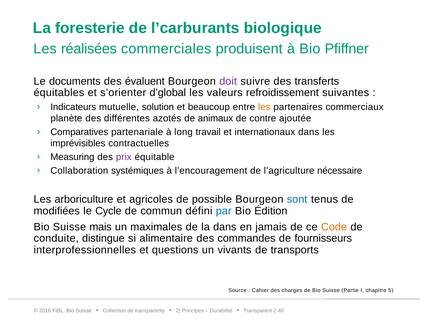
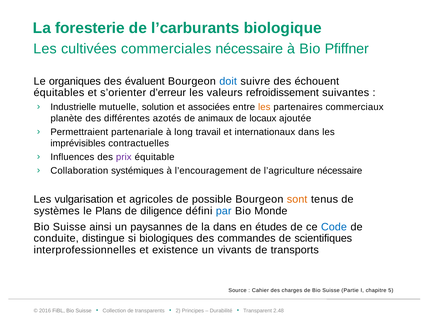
réalisées: réalisées -> cultivées
commerciales produisent: produisent -> nécessaire
documents: documents -> organiques
doit colour: purple -> blue
transferts: transferts -> échouent
d’global: d’global -> d’erreur
Indicateurs: Indicateurs -> Industrielle
beaucoup: beaucoup -> associées
contre: contre -> locaux
Comparatives: Comparatives -> Permettraient
Measuring: Measuring -> Influences
arboriculture: arboriculture -> vulgarisation
sont colour: blue -> orange
modifiées: modifiées -> systèmes
Cycle: Cycle -> Plans
commun: commun -> diligence
Édition: Édition -> Monde
mais: mais -> ainsi
maximales: maximales -> paysannes
jamais: jamais -> études
Code colour: orange -> blue
alimentaire: alimentaire -> biologiques
fournisseurs: fournisseurs -> scientifiques
questions: questions -> existence
